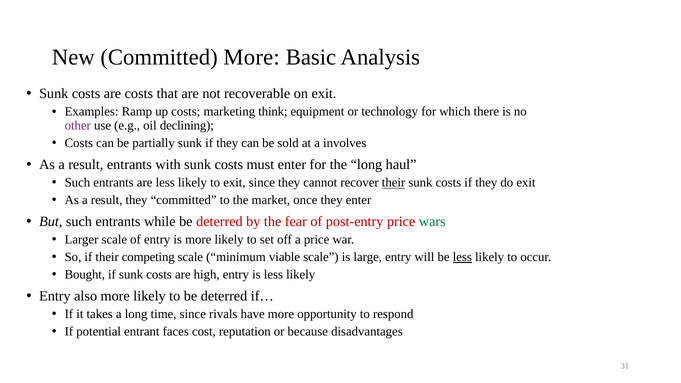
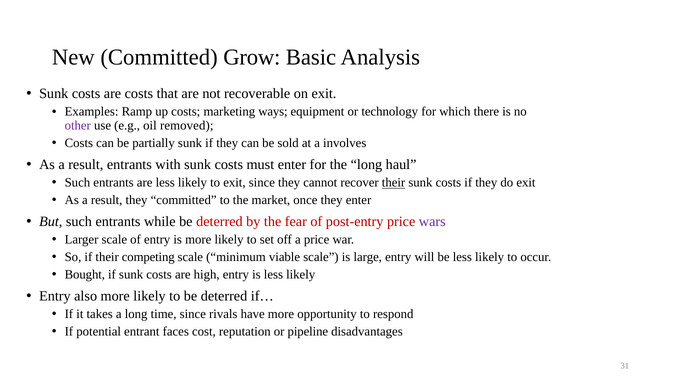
Committed More: More -> Grow
think: think -> ways
declining: declining -> removed
wars colour: green -> purple
less at (462, 257) underline: present -> none
because: because -> pipeline
